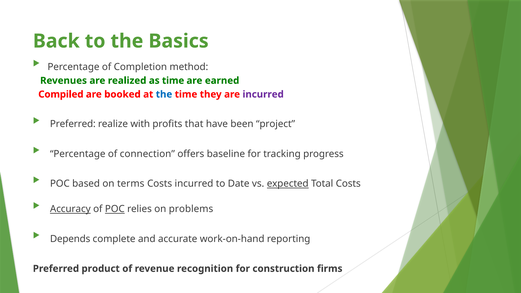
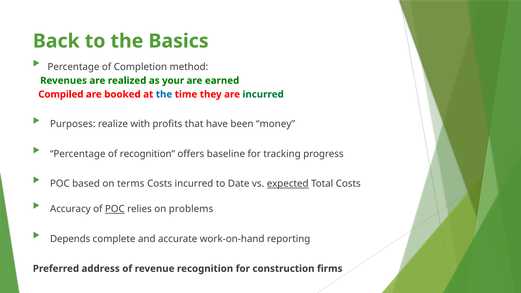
as time: time -> your
incurred at (263, 94) colour: purple -> green
Preferred at (73, 124): Preferred -> Purposes
project: project -> money
of connection: connection -> recognition
Accuracy underline: present -> none
product: product -> address
